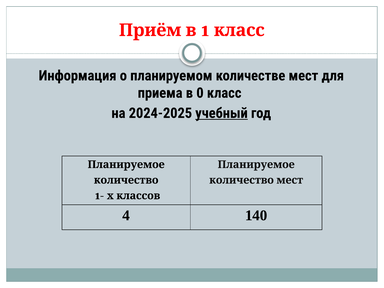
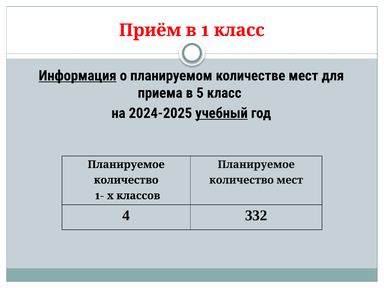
Информация underline: none -> present
0: 0 -> 5
140: 140 -> 332
